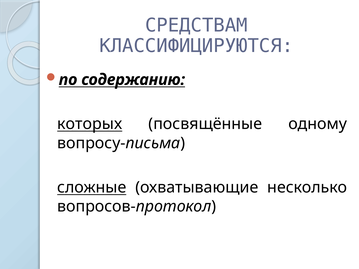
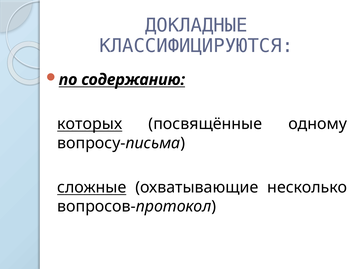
СРЕДСТВАМ: СРЕДСТВАМ -> ДОКЛАДНЫЕ
